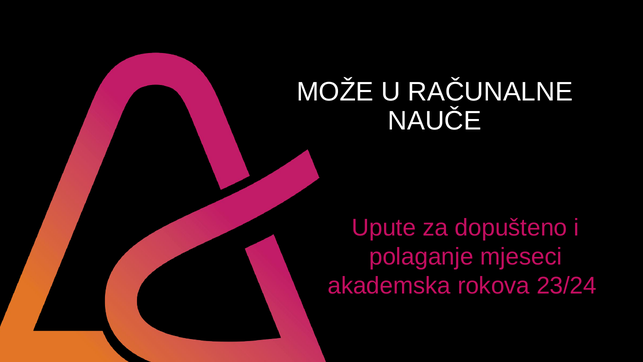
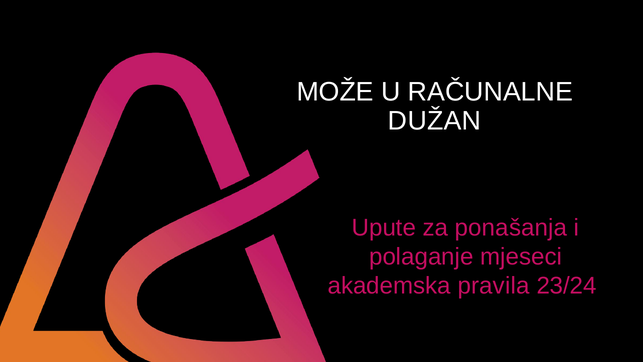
NAUČE: NAUČE -> DUŽAN
dopušteno: dopušteno -> ponašanja
rokova: rokova -> pravila
